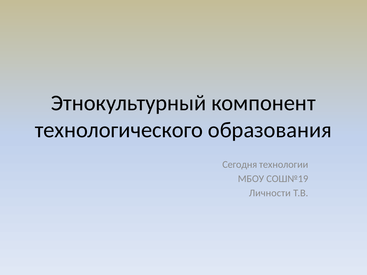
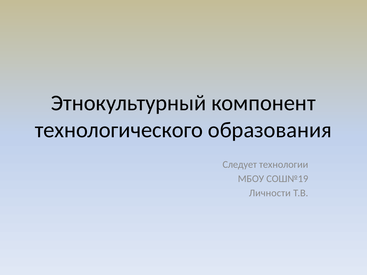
Сегодня: Сегодня -> Следует
